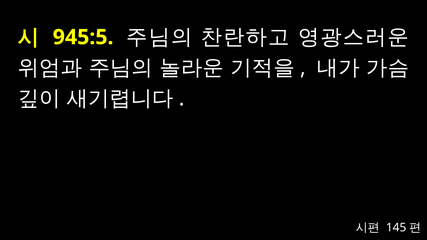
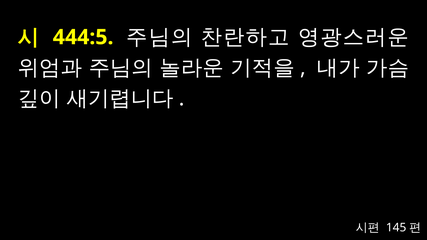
945:5: 945:5 -> 444:5
